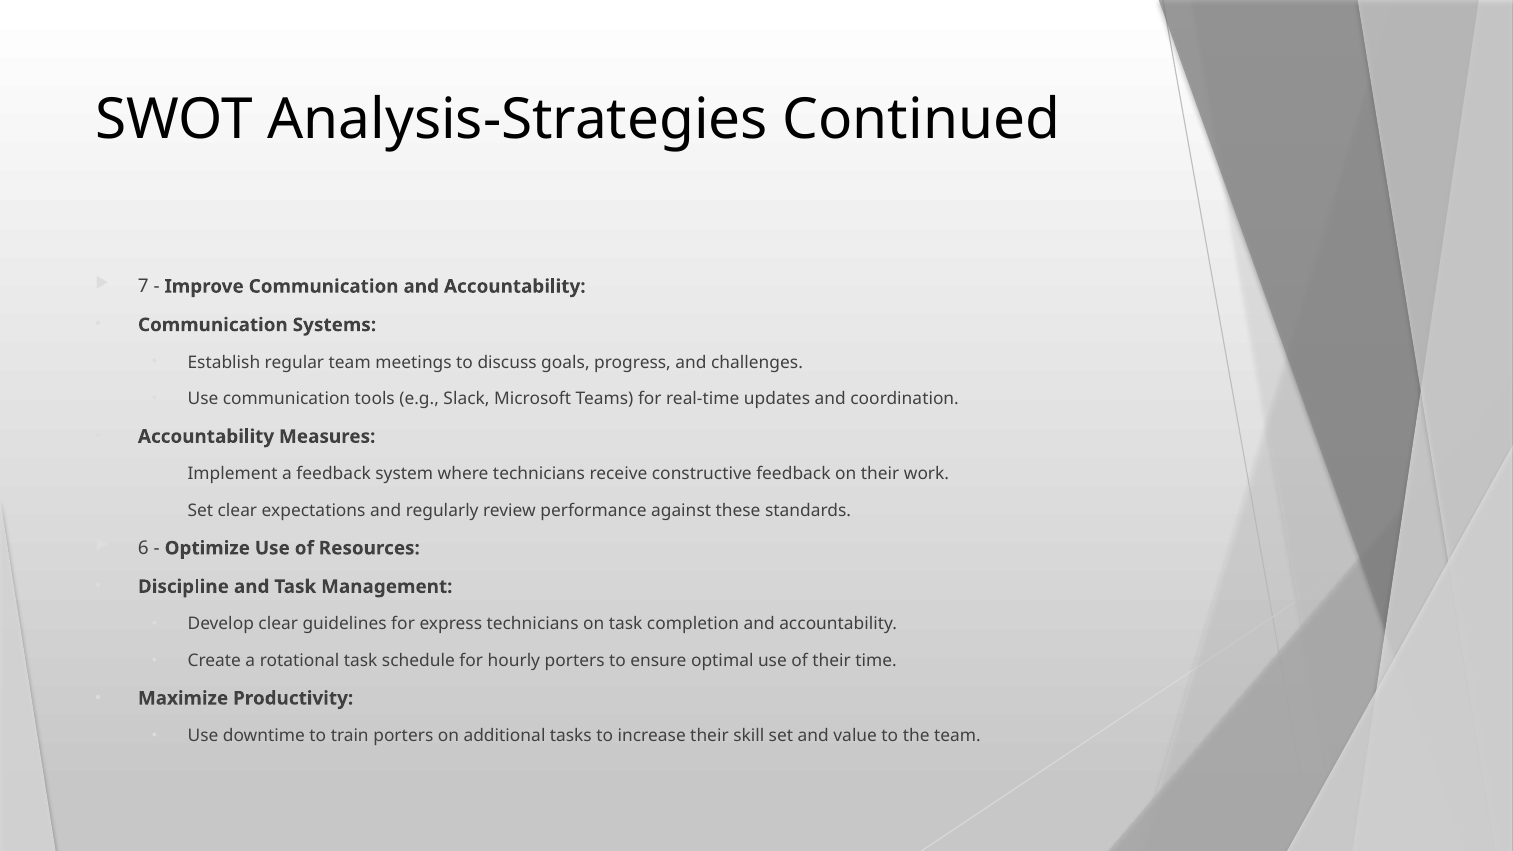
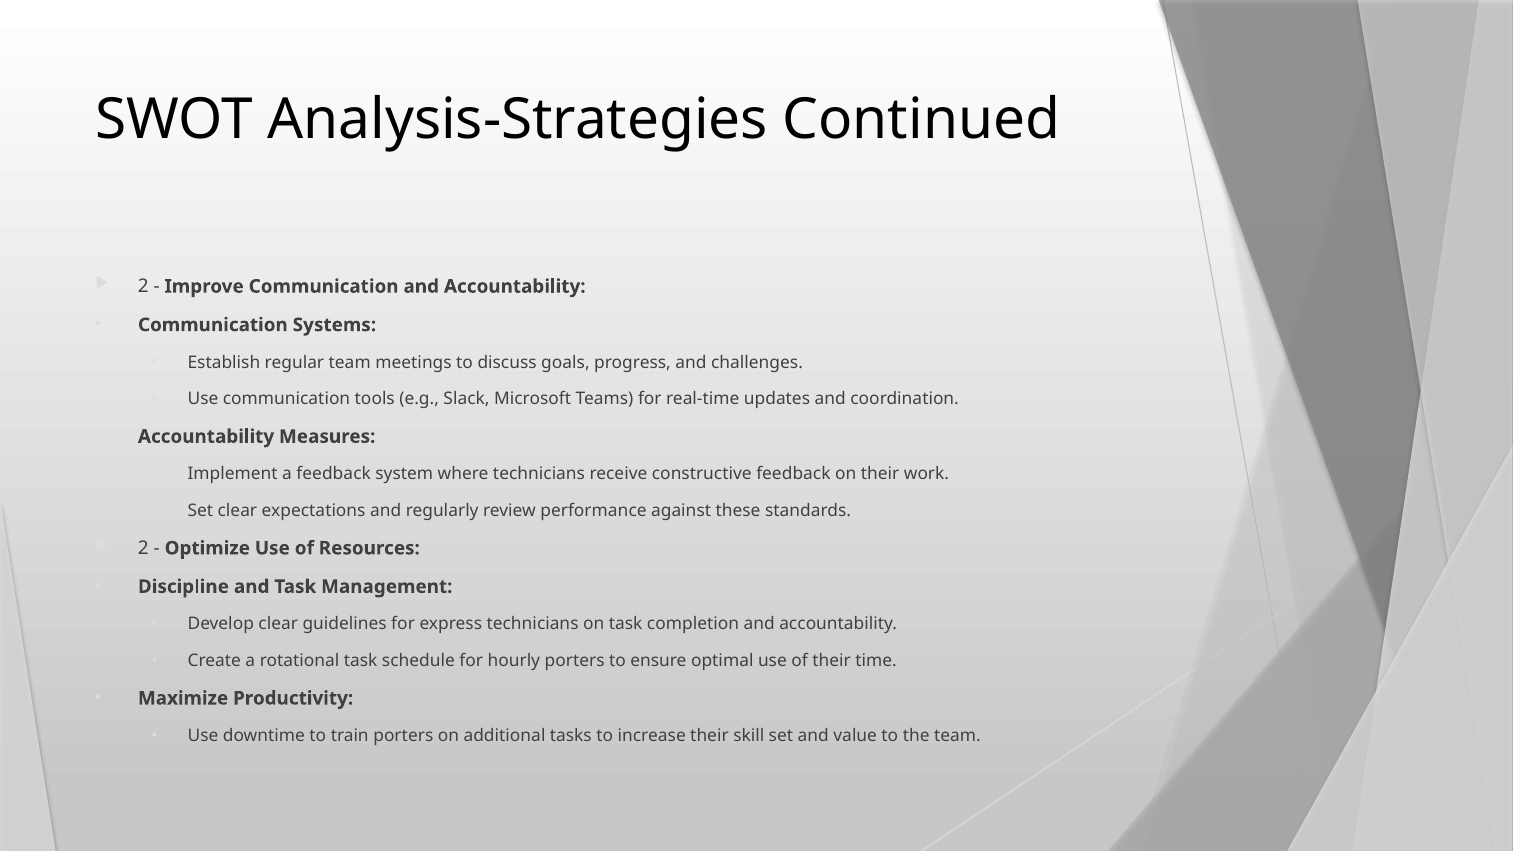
7 at (143, 286): 7 -> 2
6 at (143, 548): 6 -> 2
